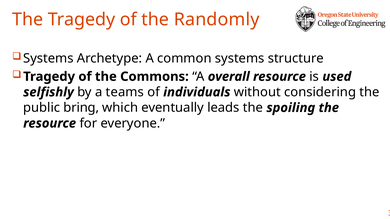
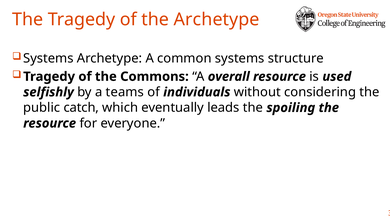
the Randomly: Randomly -> Archetype
bring: bring -> catch
